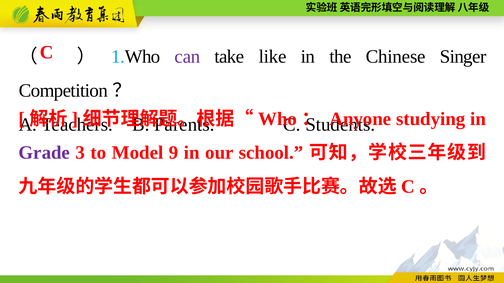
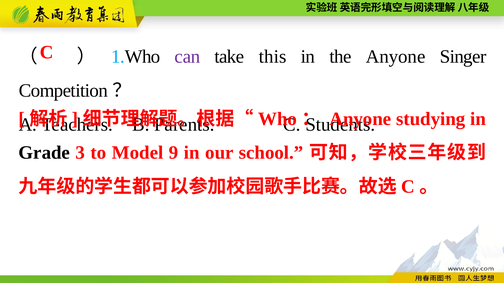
like: like -> this
the Chinese: Chinese -> Anyone
Grade colour: purple -> black
